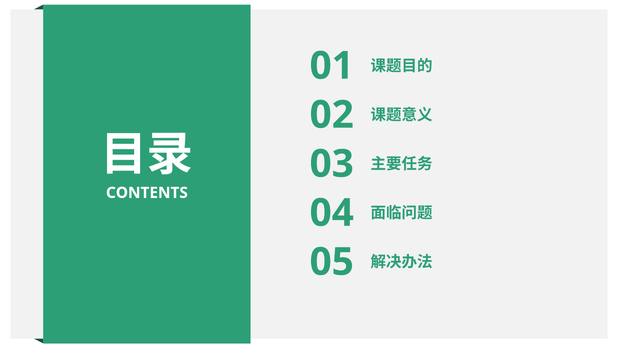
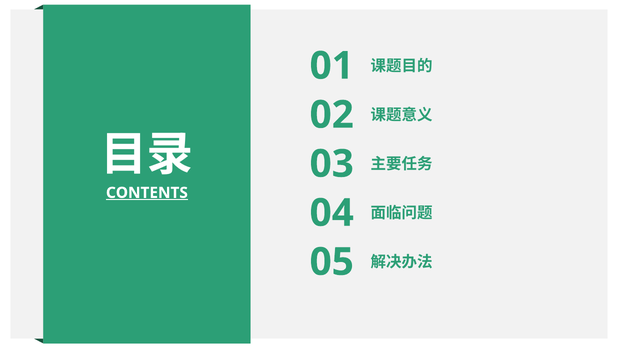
CONTENTS underline: none -> present
